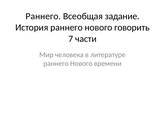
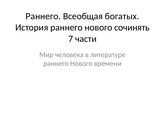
задание: задание -> богатых
говорить: говорить -> сочинять
